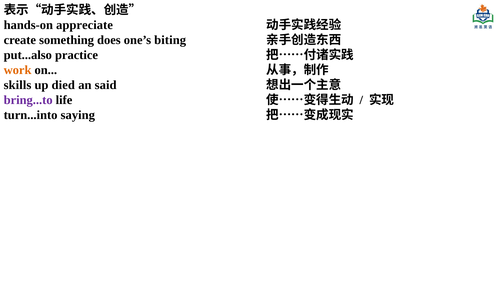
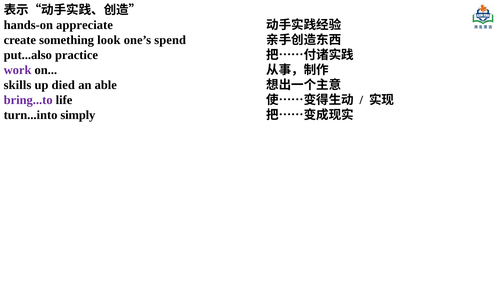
does: does -> look
biting: biting -> spend
work colour: orange -> purple
said: said -> able
saying: saying -> simply
